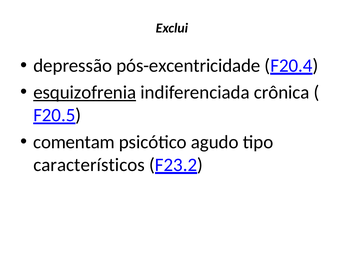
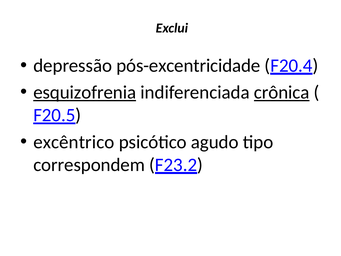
crônica underline: none -> present
comentam: comentam -> excêntrico
característicos: característicos -> correspondem
